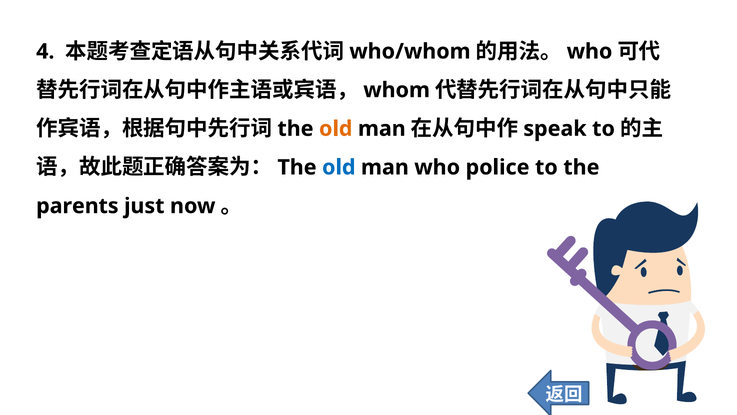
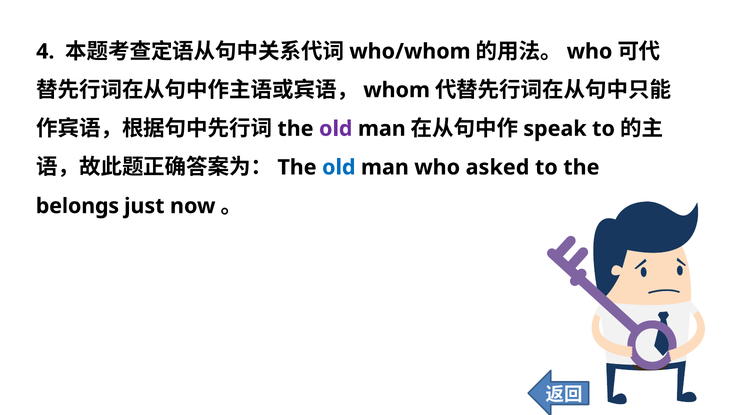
old at (336, 129) colour: orange -> purple
police: police -> asked
parents: parents -> belongs
